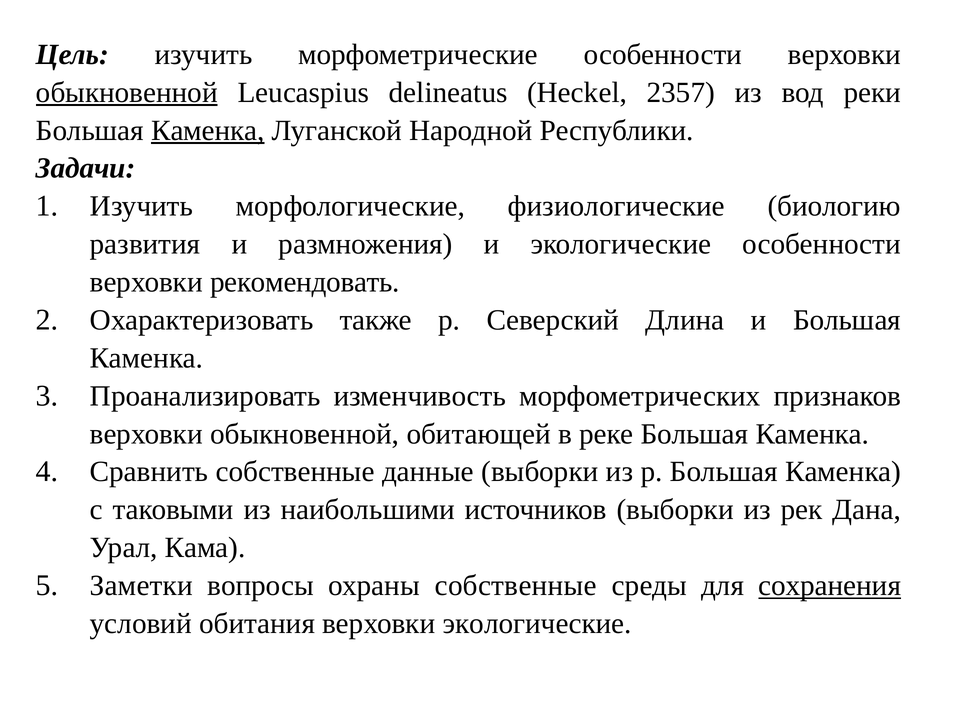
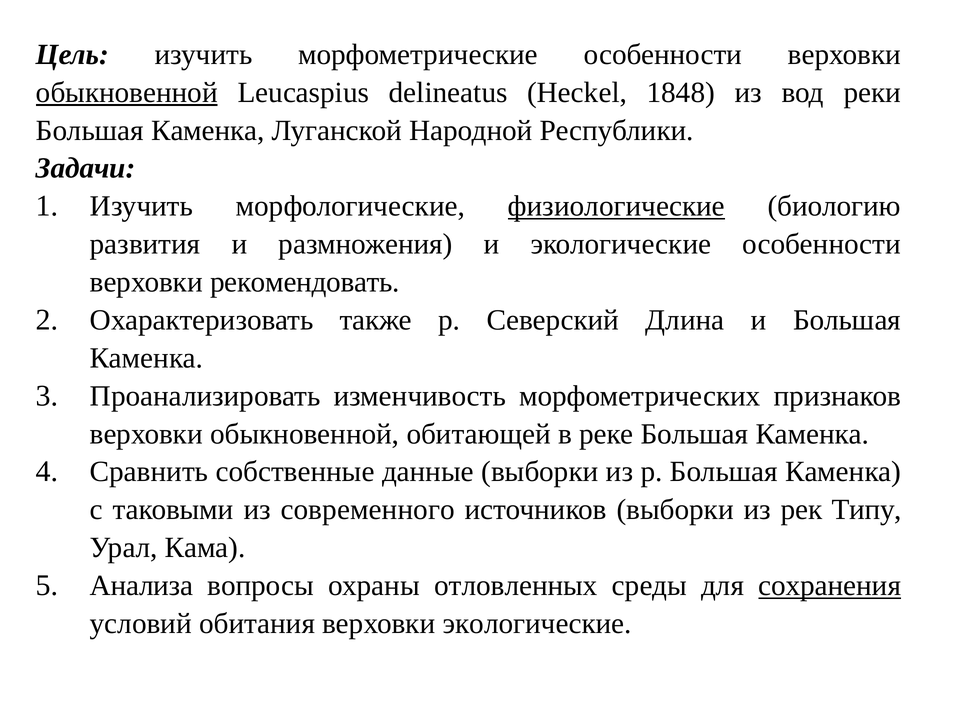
2357: 2357 -> 1848
Каменка at (208, 130) underline: present -> none
физиологические underline: none -> present
наибольшими: наибольшими -> современного
Дана: Дана -> Типу
Заметки: Заметки -> Анализа
охраны собственные: собственные -> отловленных
